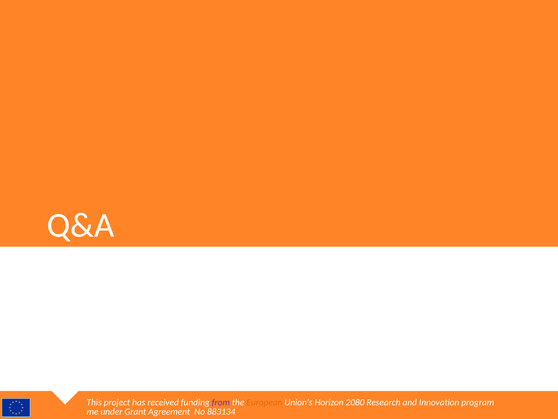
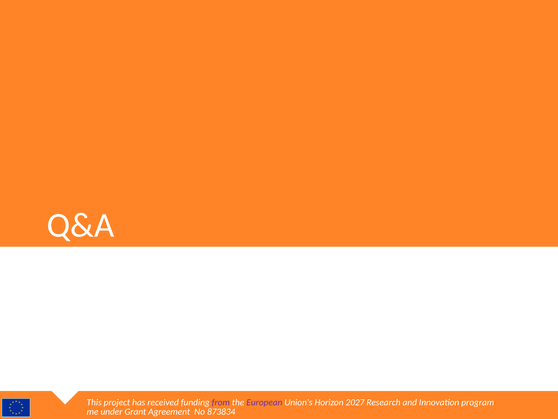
European colour: orange -> purple
2080: 2080 -> 2027
883134: 883134 -> 873834
